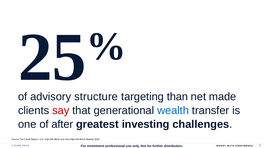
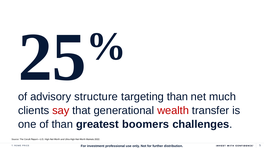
made: made -> much
wealth colour: blue -> red
of after: after -> than
investing: investing -> boomers
